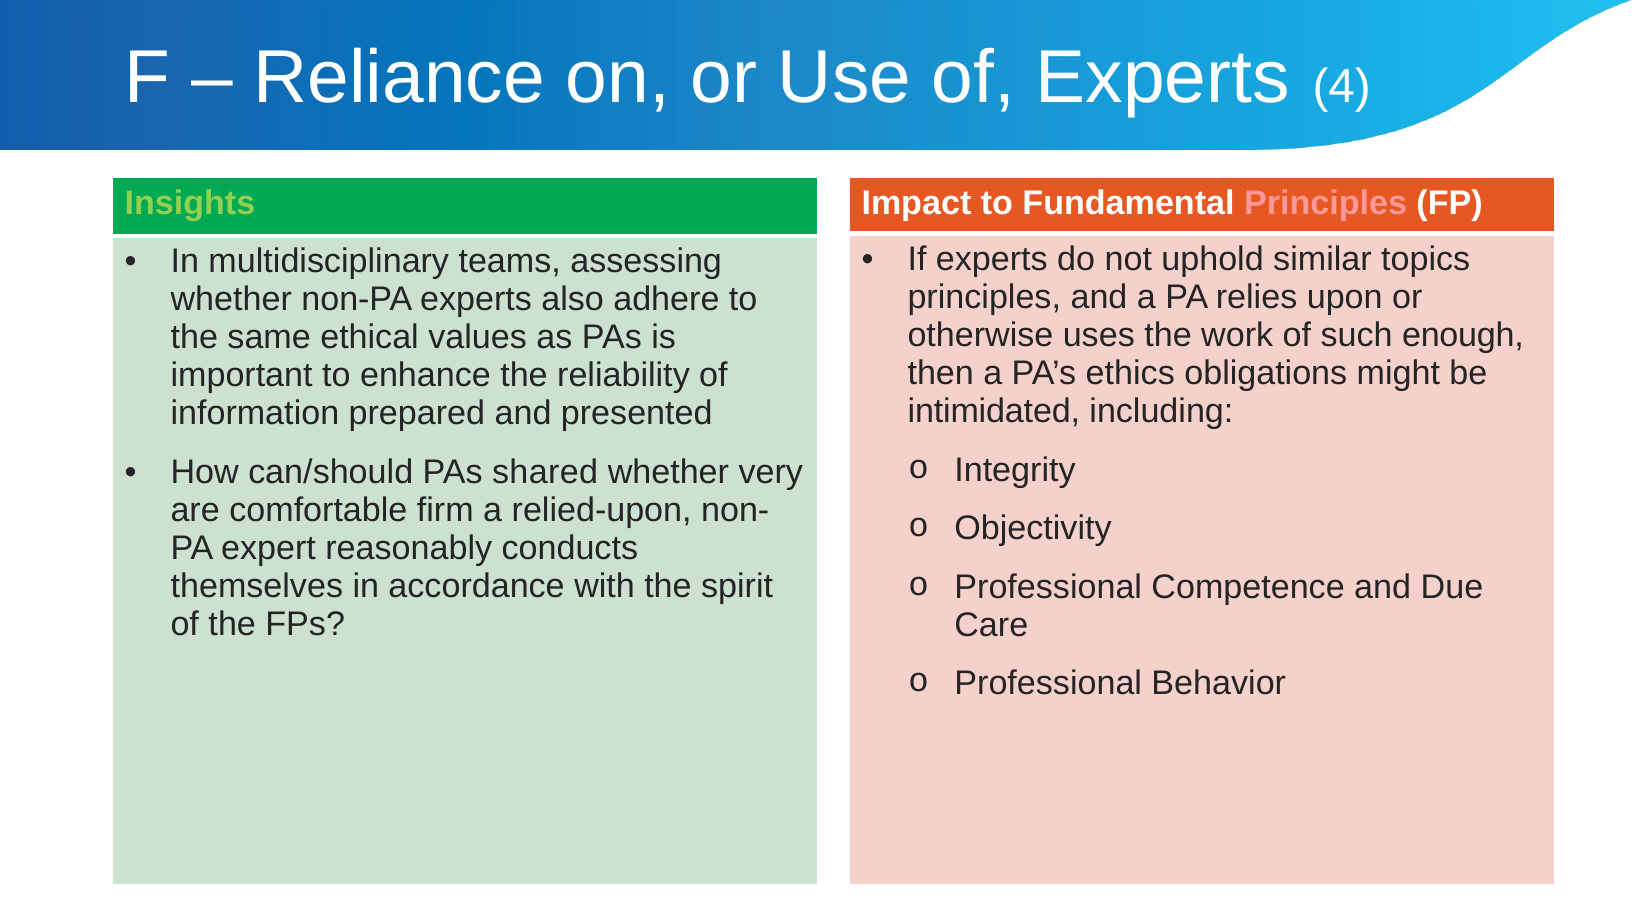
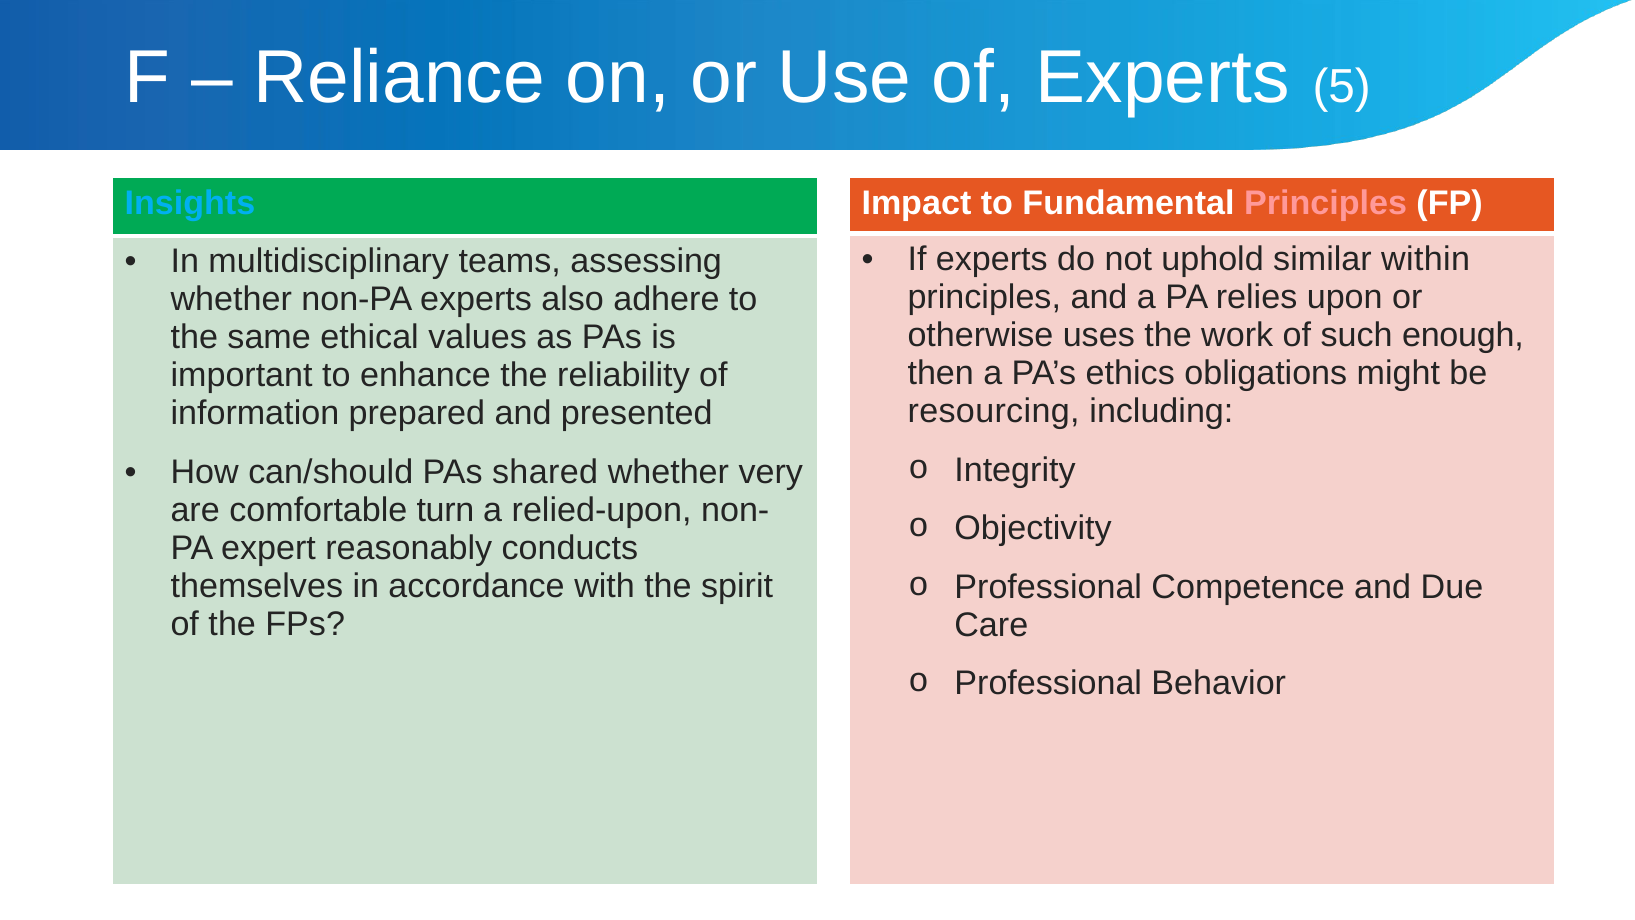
4: 4 -> 5
Insights colour: light green -> light blue
topics: topics -> within
intimidated: intimidated -> resourcing
firm: firm -> turn
